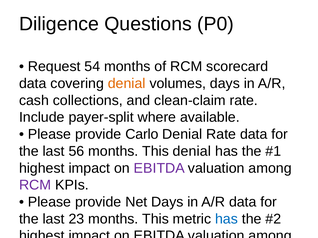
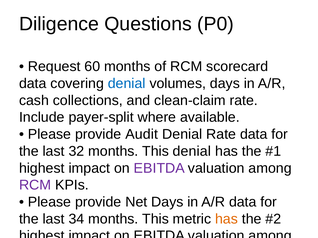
54: 54 -> 60
denial at (127, 84) colour: orange -> blue
Carlo: Carlo -> Audit
56: 56 -> 32
23: 23 -> 34
has at (227, 219) colour: blue -> orange
